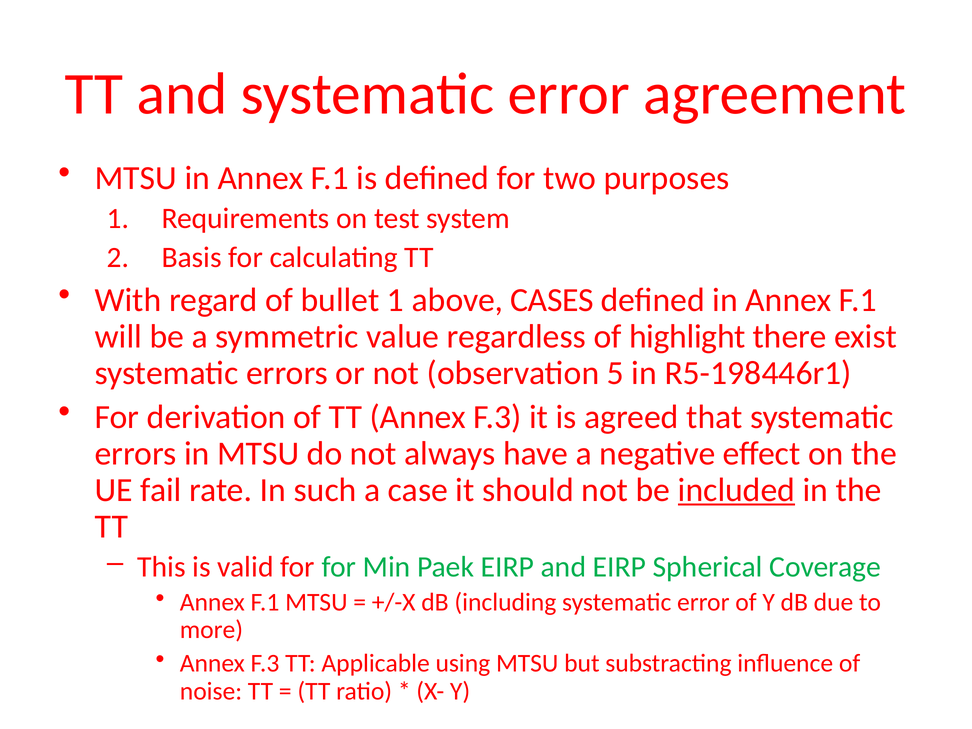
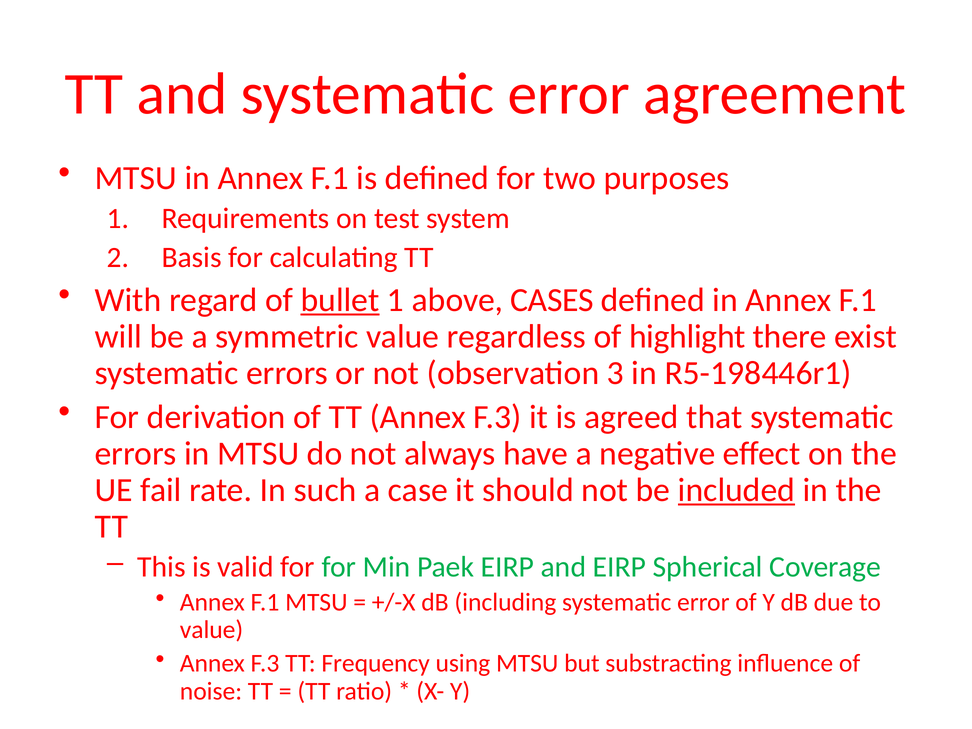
bullet underline: none -> present
5: 5 -> 3
more at (211, 630): more -> value
Applicable: Applicable -> Frequency
